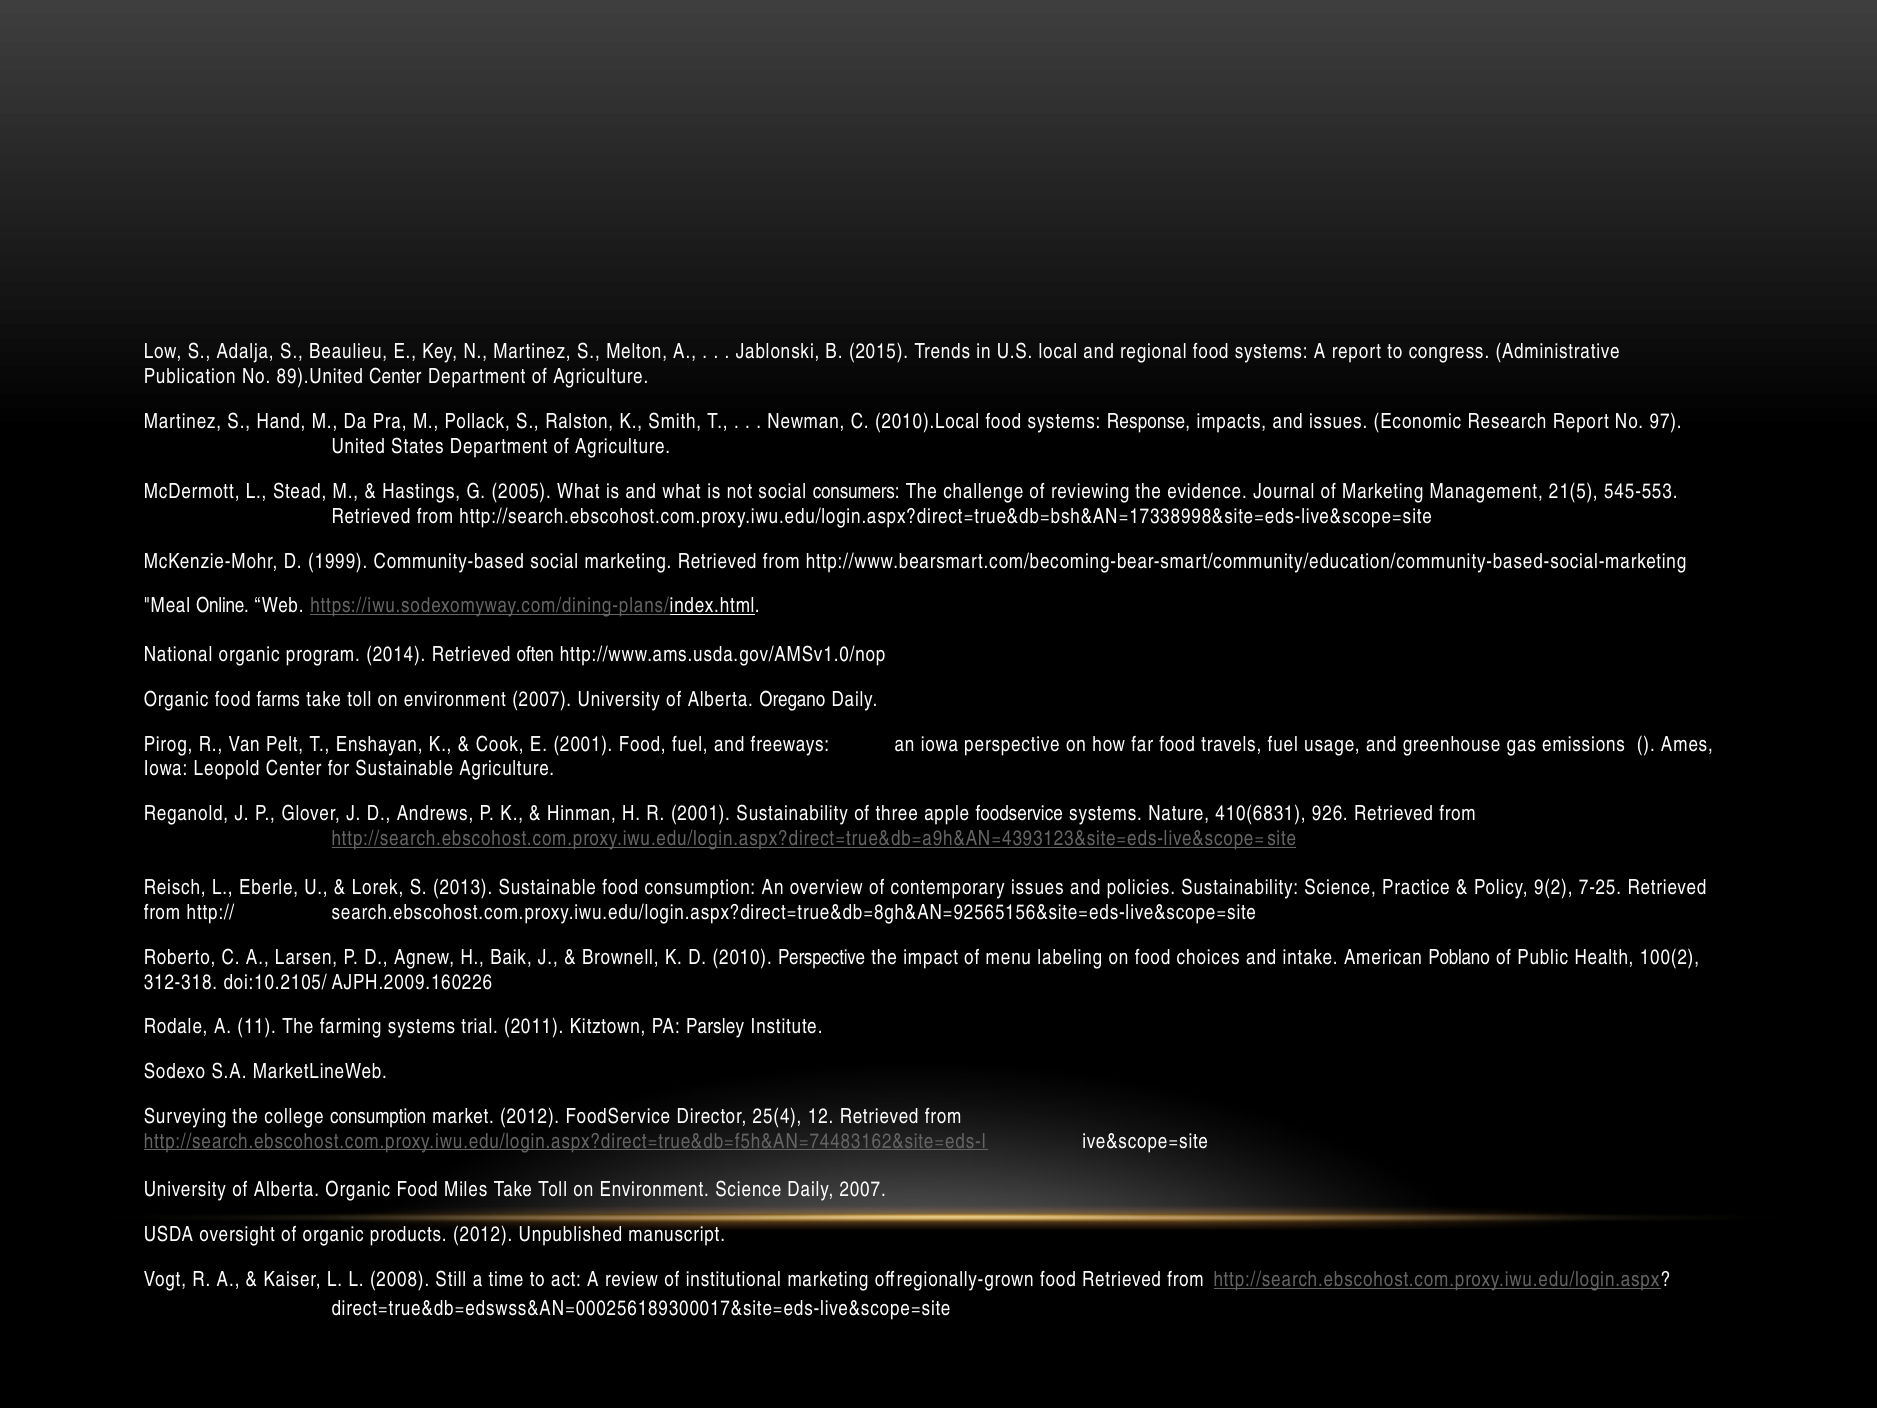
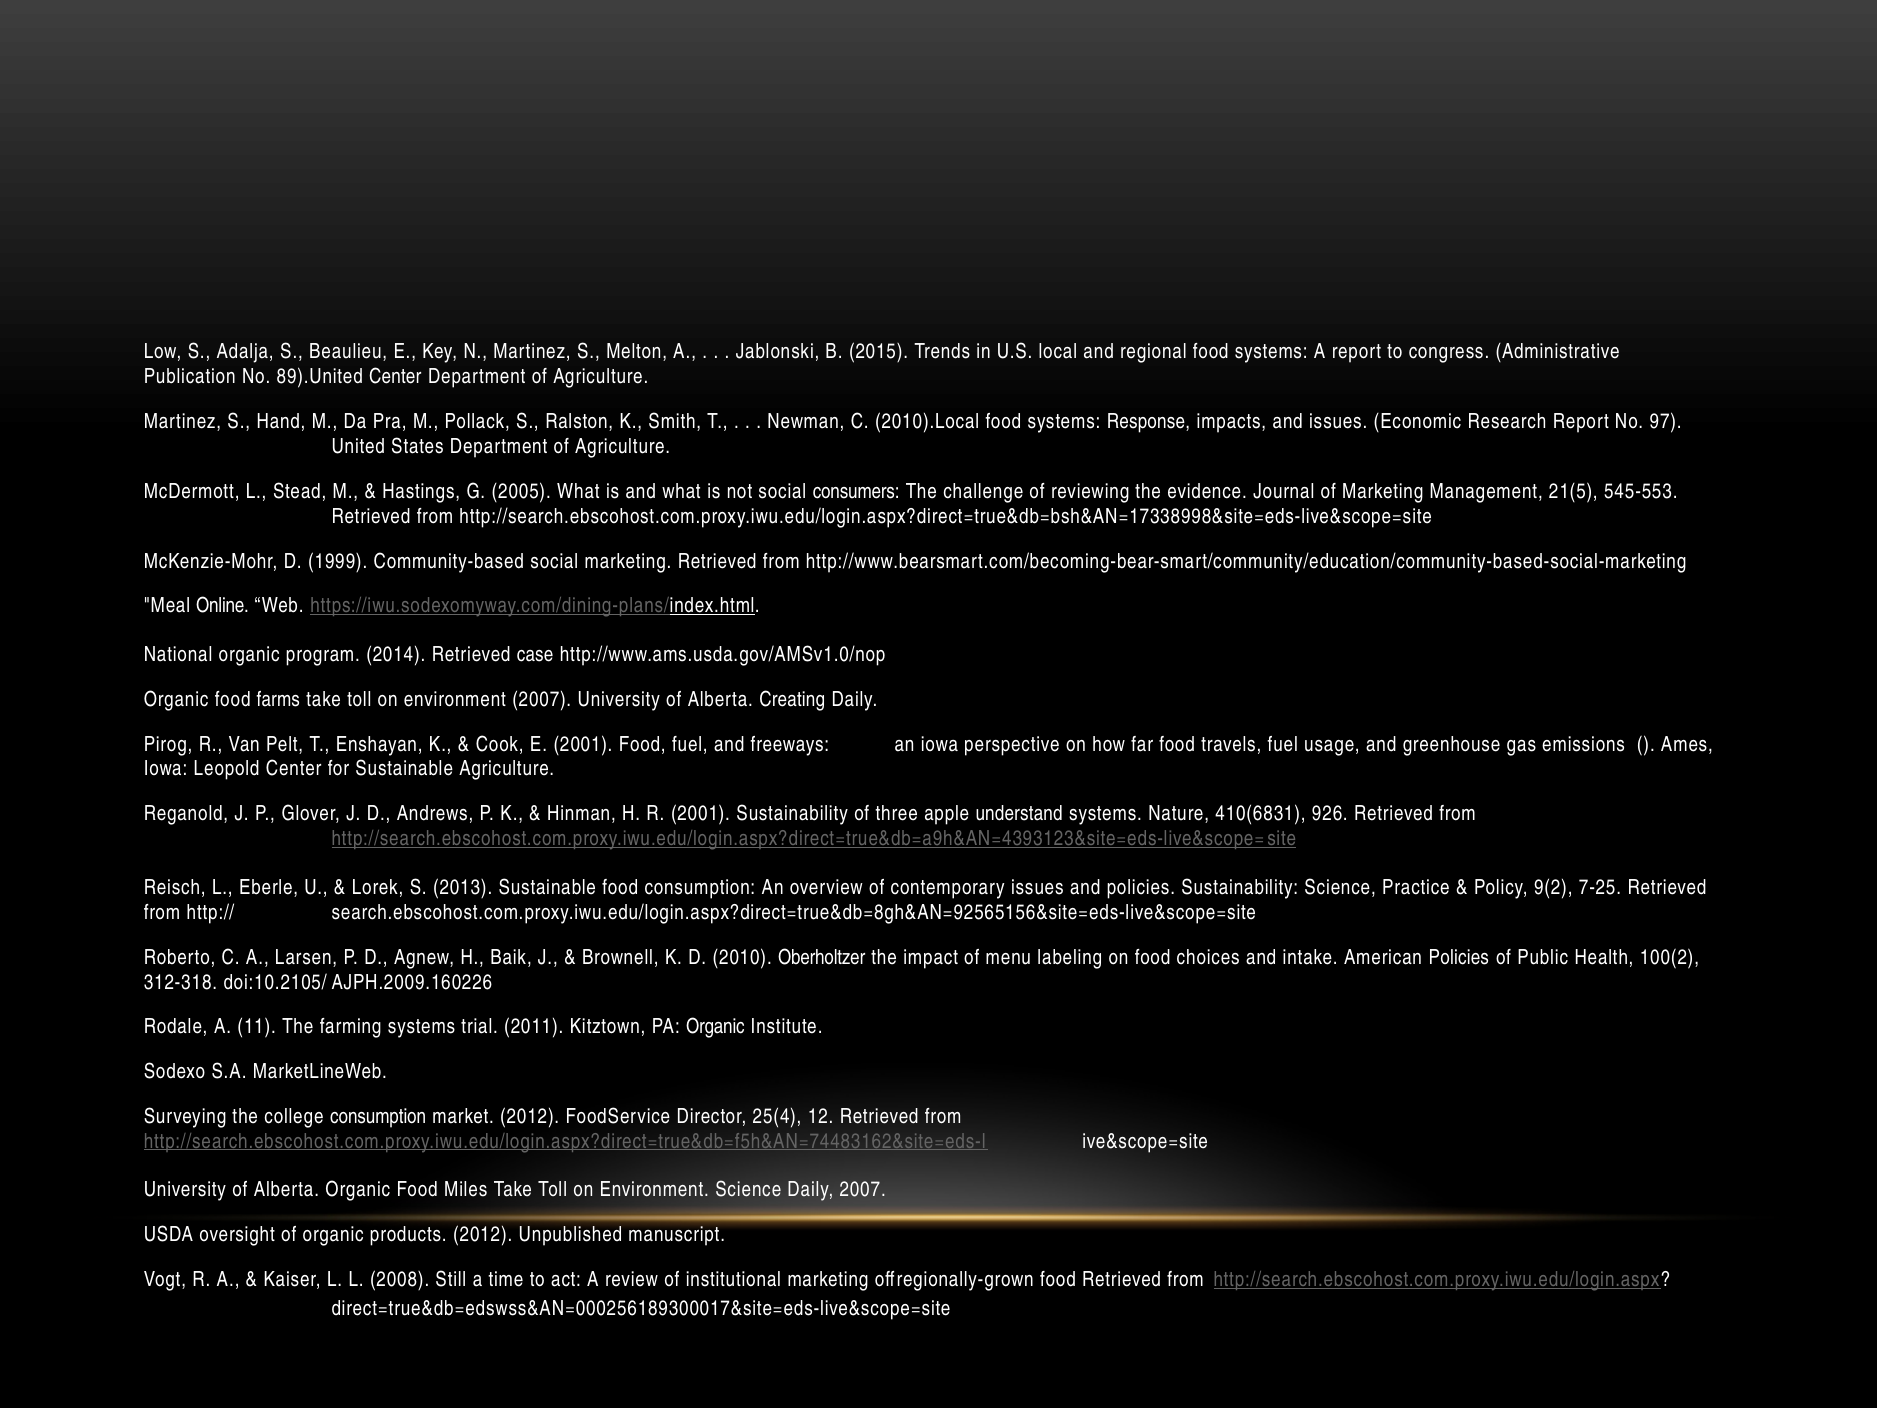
often: often -> case
Oregano: Oregano -> Creating
apple foodservice: foodservice -> understand
2010 Perspective: Perspective -> Oberholtzer
American Poblano: Poblano -> Policies
PA Parsley: Parsley -> Organic
